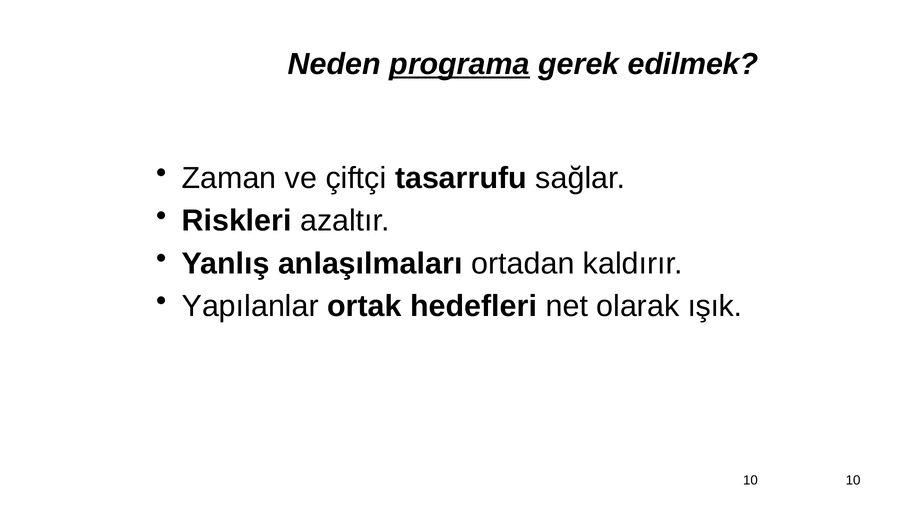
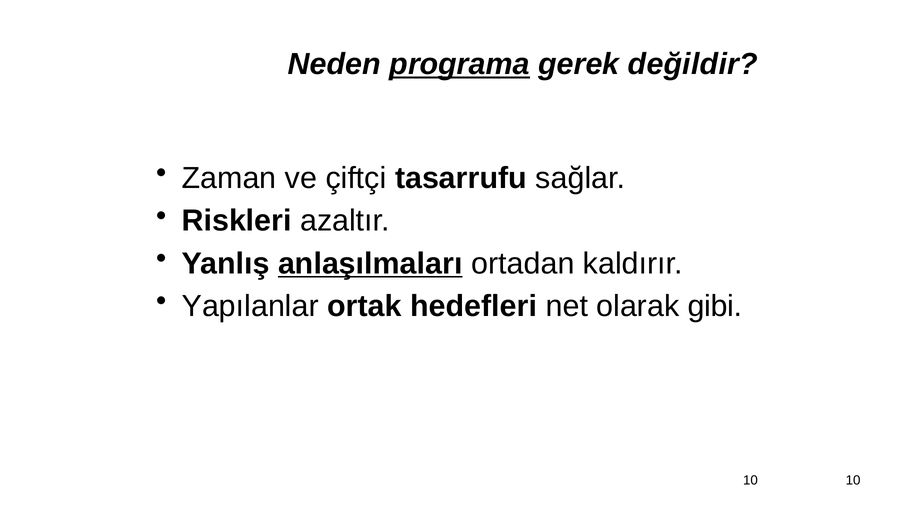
edilmek: edilmek -> değildir
anlaşılmaları underline: none -> present
ışık: ışık -> gibi
